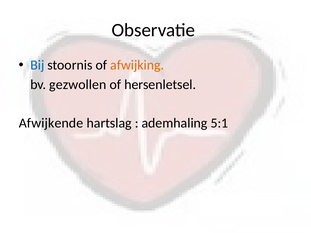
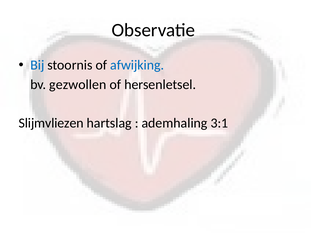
afwijking colour: orange -> blue
Afwijkende: Afwijkende -> Slijmvliezen
5:1: 5:1 -> 3:1
